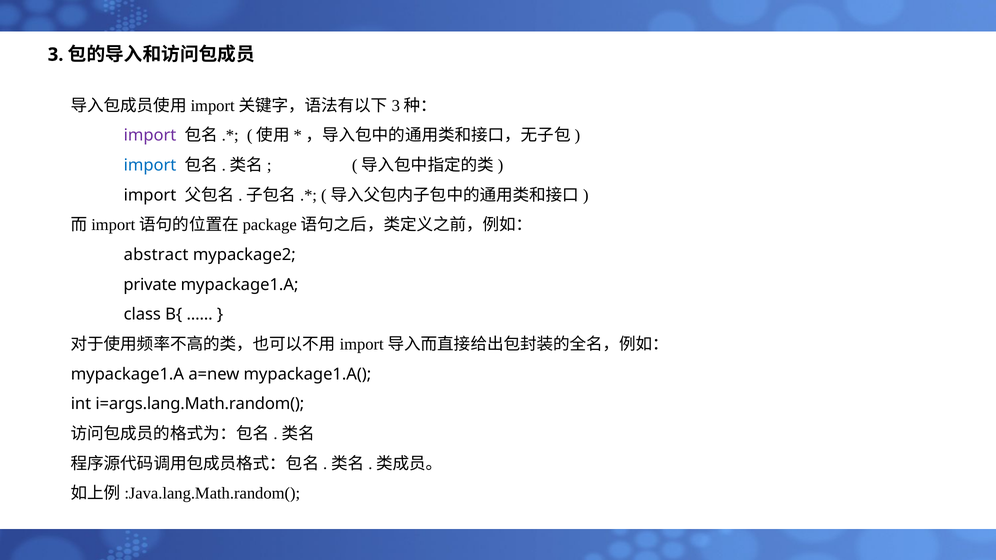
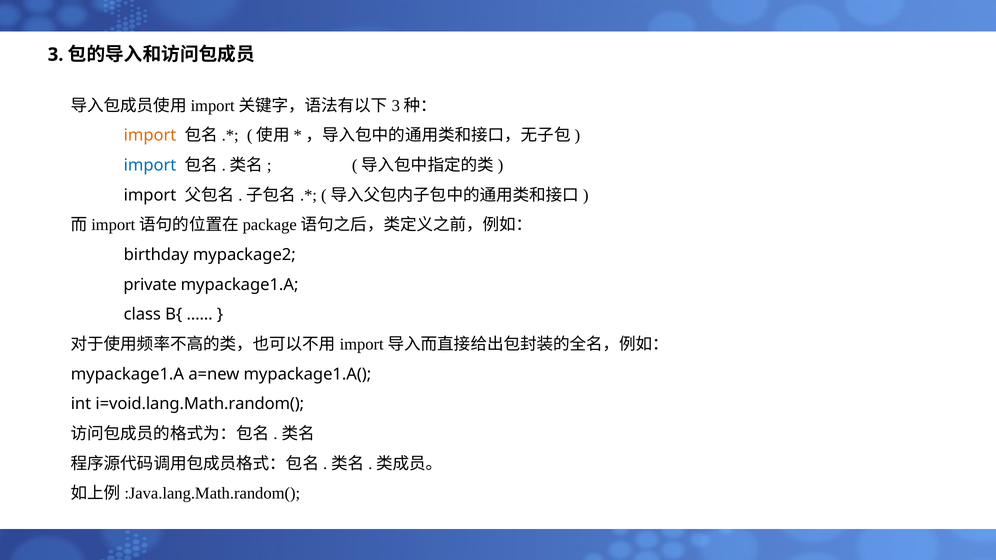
import at (150, 135) colour: purple -> orange
abstract: abstract -> birthday
i=args.lang.Math.random(: i=args.lang.Math.random( -> i=void.lang.Math.random(
